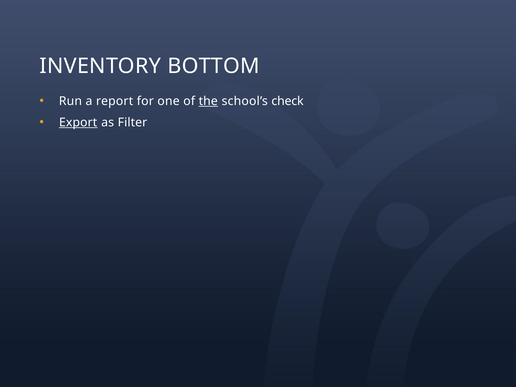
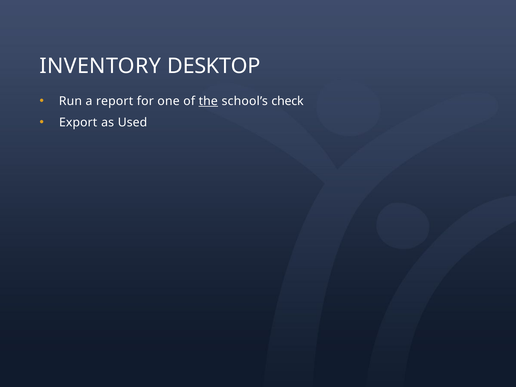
BOTTOM: BOTTOM -> DESKTOP
Export underline: present -> none
Filter: Filter -> Used
